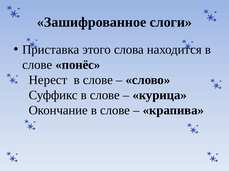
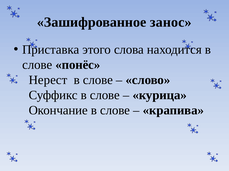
слоги: слоги -> занос
